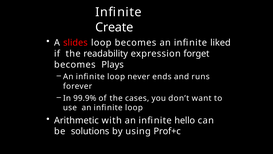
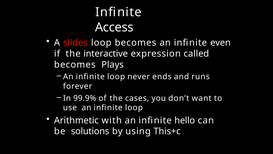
Create: Create -> Access
liked: liked -> even
readability: readability -> interactive
forget: forget -> called
Prof+c: Prof+c -> This+c
